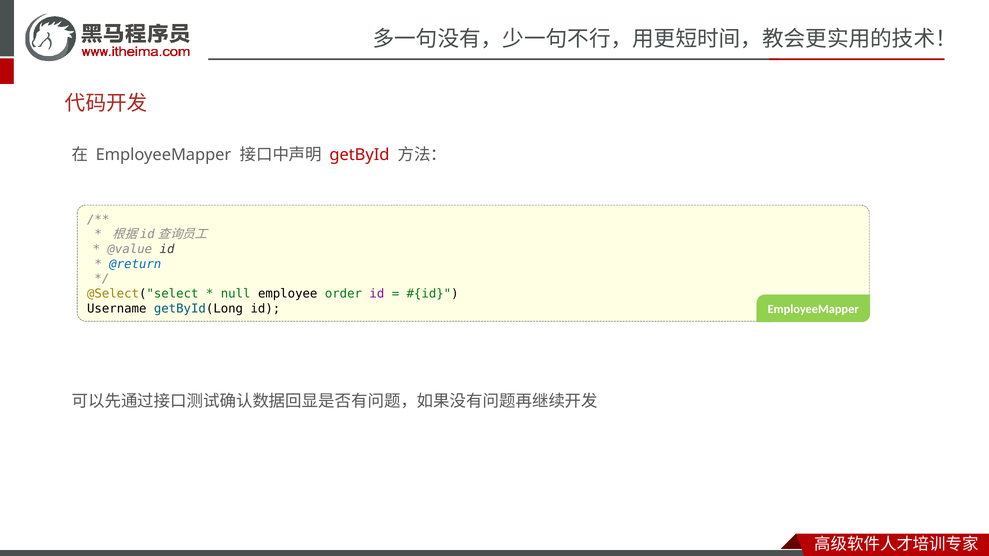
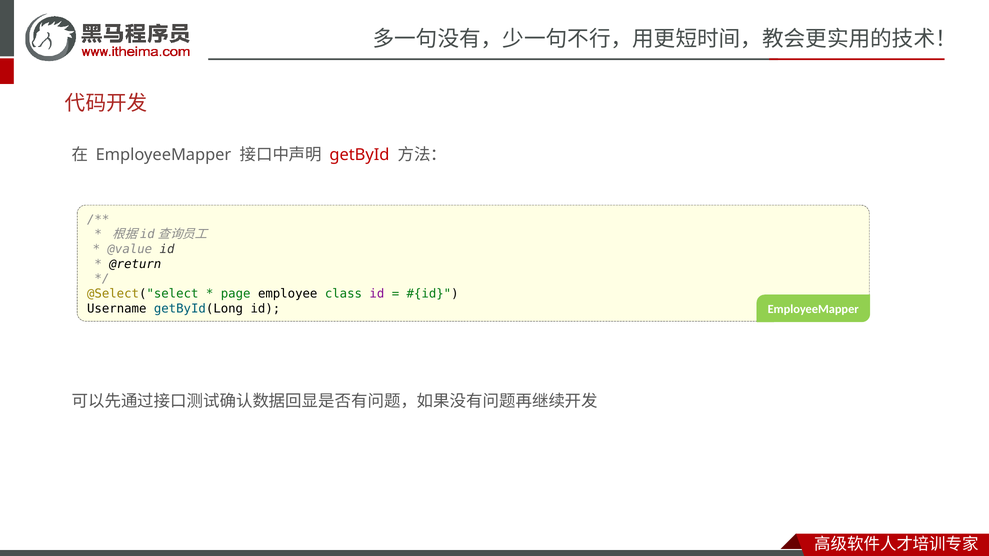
@return colour: blue -> black
null: null -> page
order: order -> class
